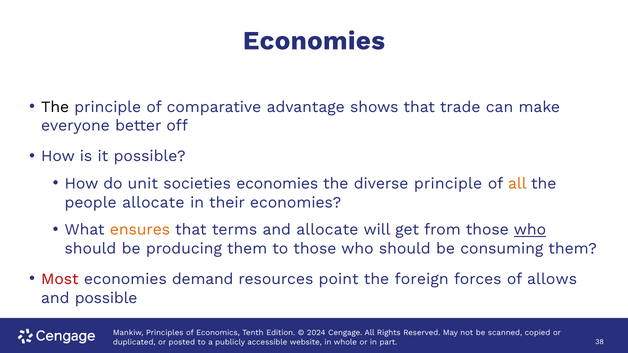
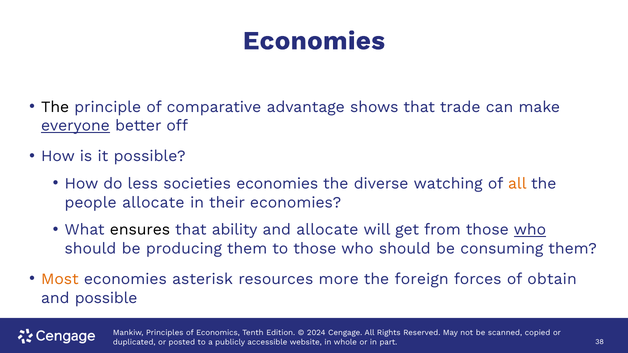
everyone underline: none -> present
unit: unit -> less
diverse principle: principle -> watching
ensures colour: orange -> black
terms: terms -> ability
Most colour: red -> orange
demand: demand -> asterisk
point: point -> more
allows: allows -> obtain
